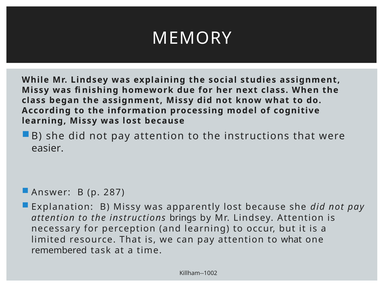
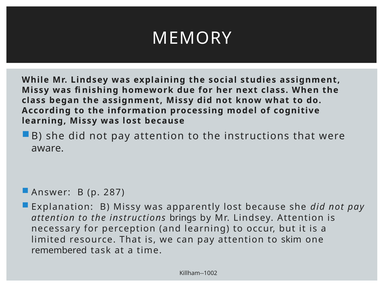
easier: easier -> aware
to what: what -> skim
